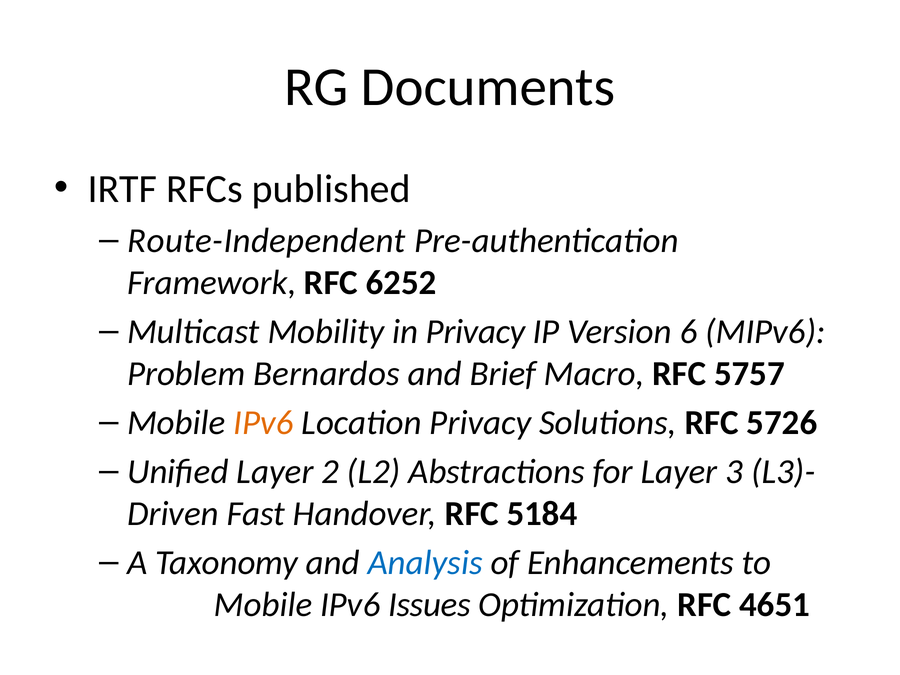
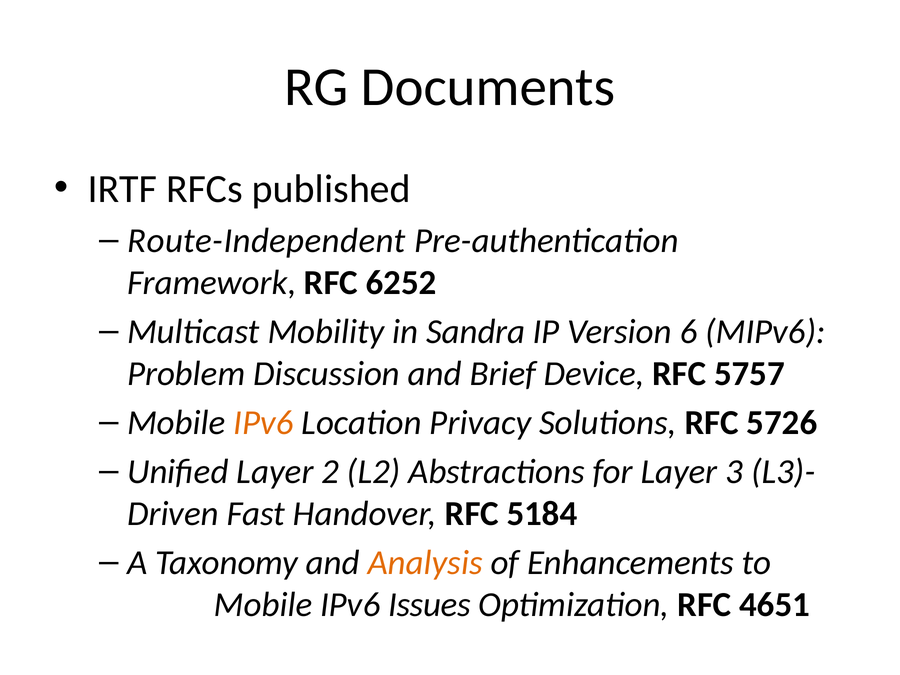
in Privacy: Privacy -> Sandra
Bernardos: Bernardos -> Discussion
Macro: Macro -> Device
Analysis colour: blue -> orange
